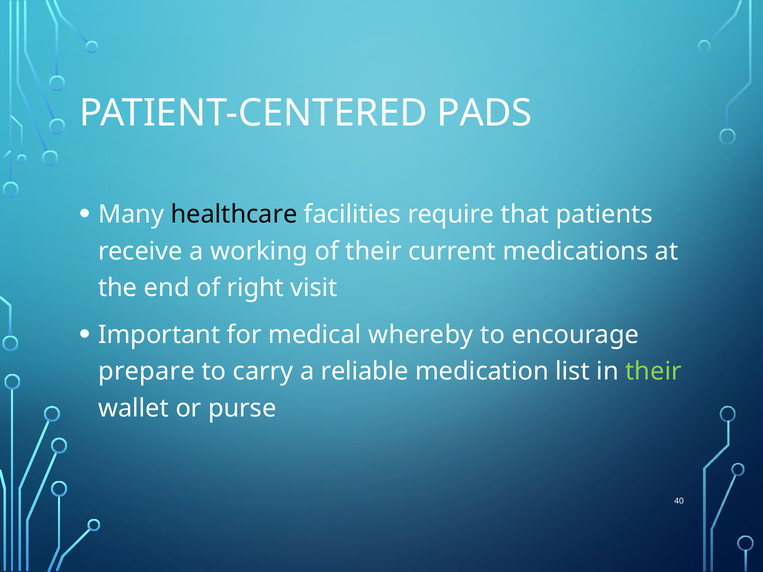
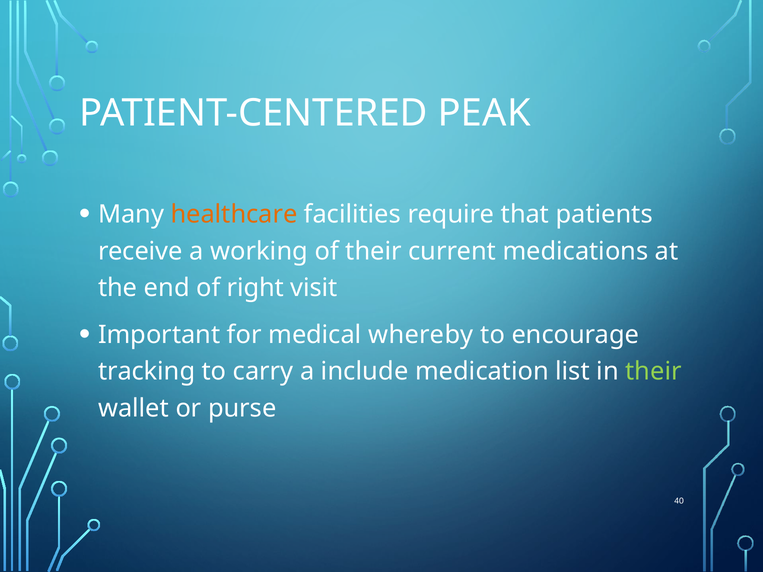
PADS: PADS -> PEAK
healthcare colour: black -> orange
prepare: prepare -> tracking
reliable: reliable -> include
